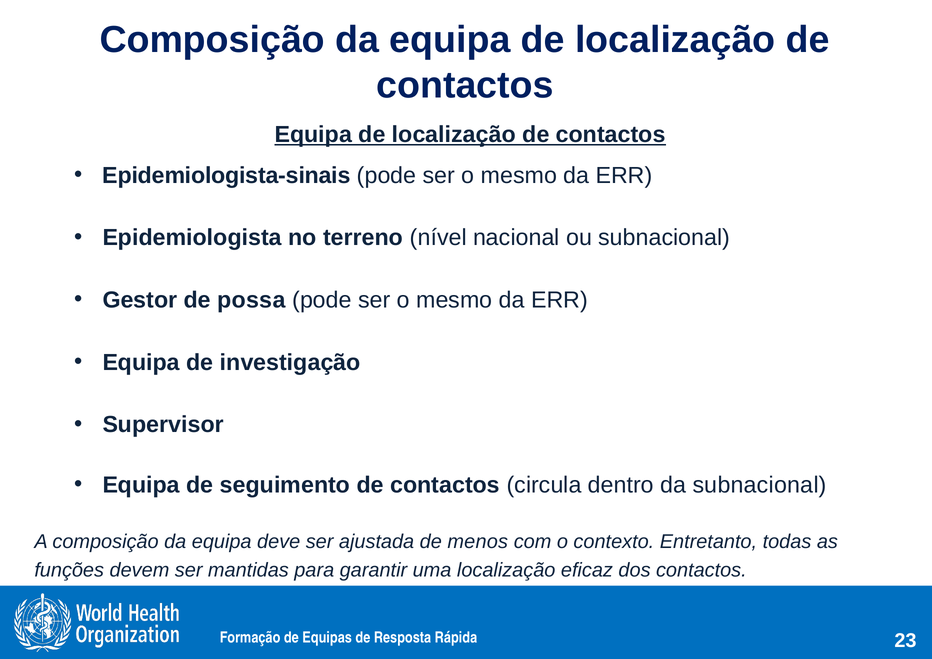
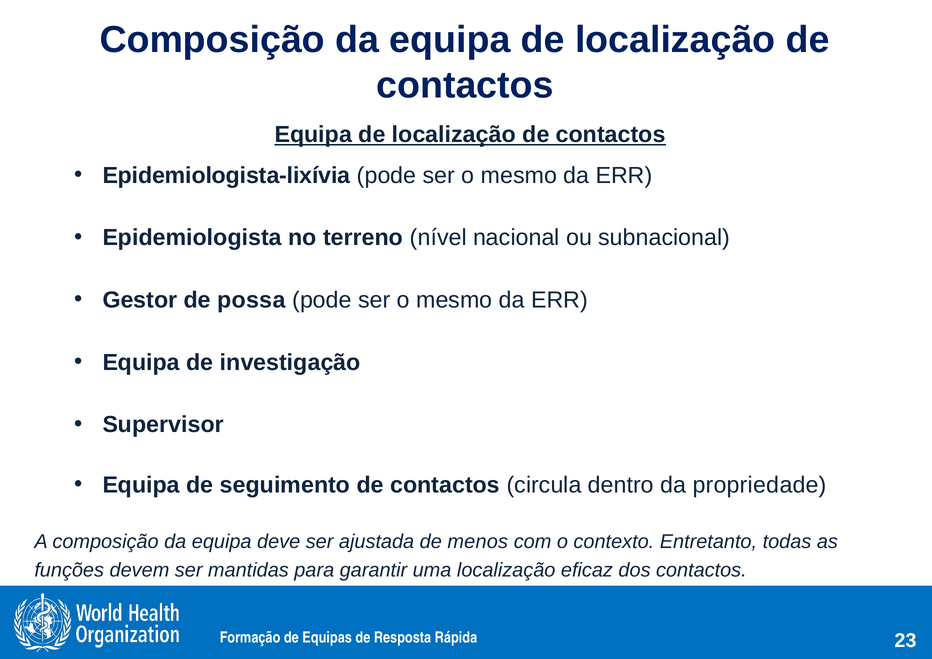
Epidemiologista-sinais: Epidemiologista-sinais -> Epidemiologista-lixívia
da subnacional: subnacional -> propriedade
